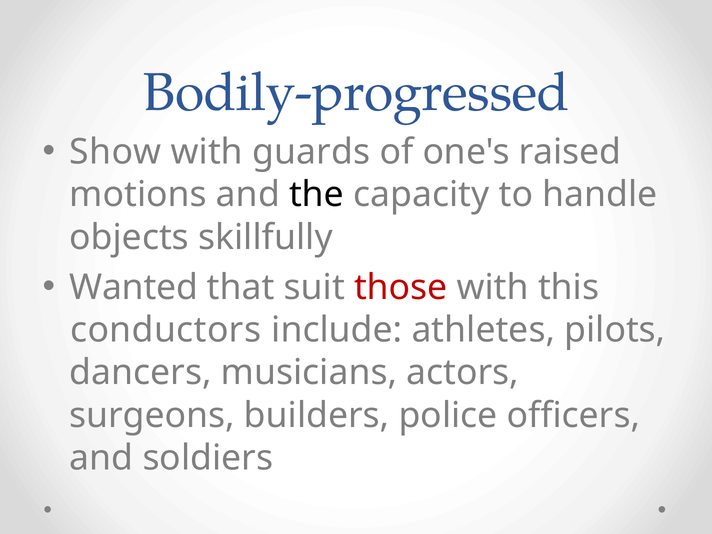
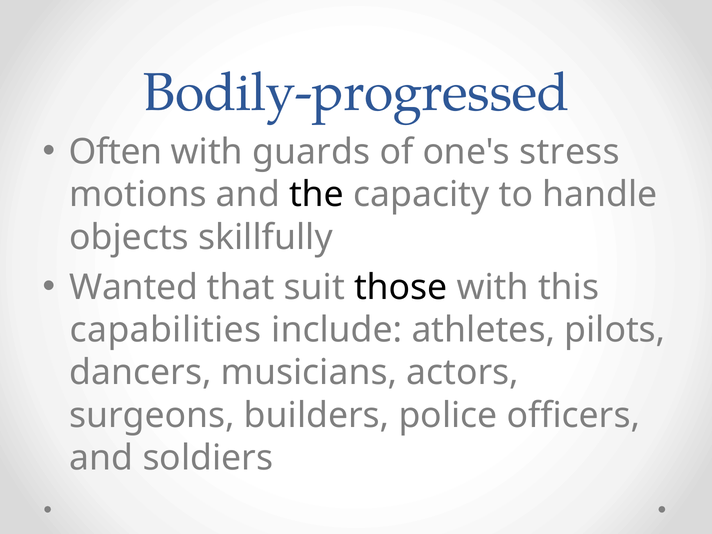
Show: Show -> Often
raised: raised -> stress
those colour: red -> black
conductors: conductors -> capabilities
